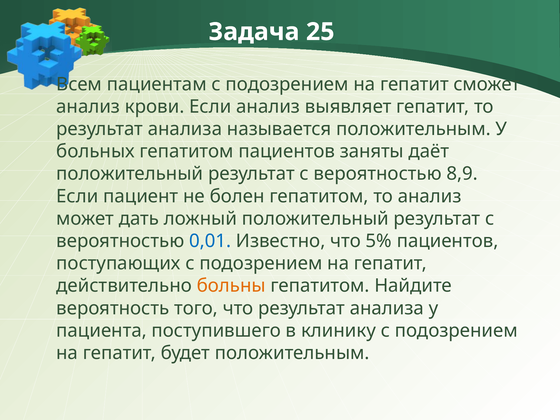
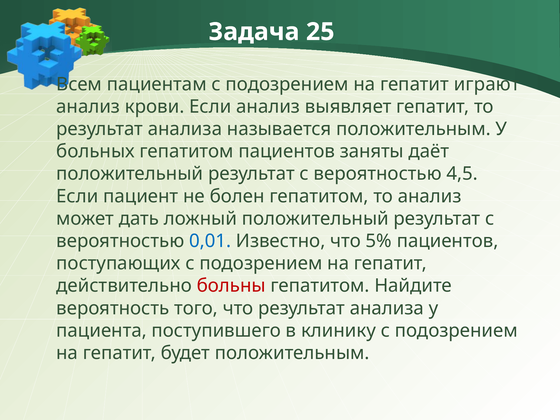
сможет: сможет -> играют
8,9: 8,9 -> 4,5
больны colour: orange -> red
